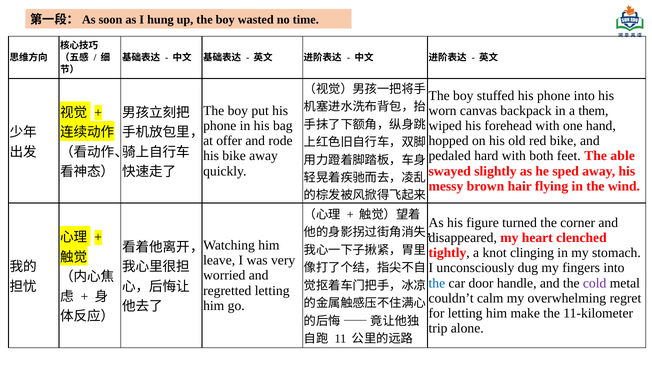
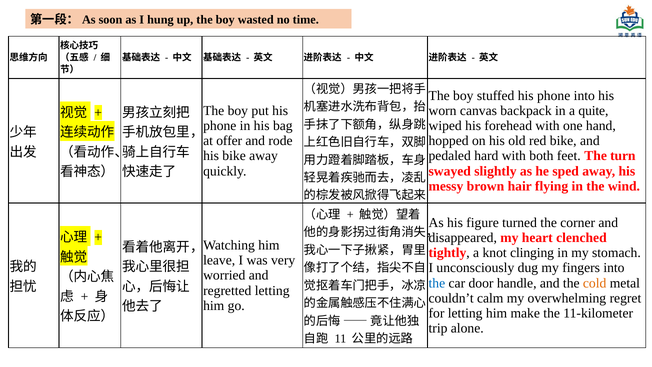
them: them -> quite
able: able -> turn
cold colour: purple -> orange
